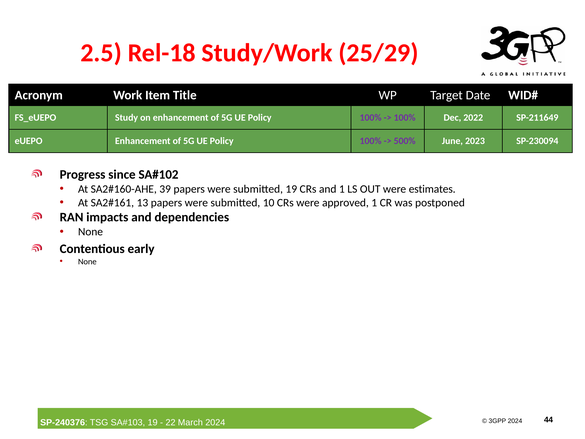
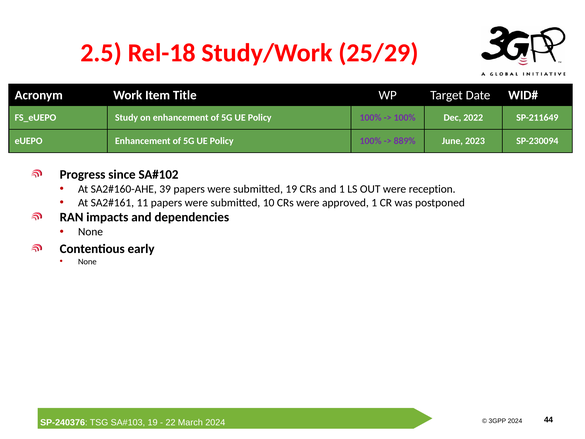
500%: 500% -> 889%
estimates: estimates -> reception
13: 13 -> 11
